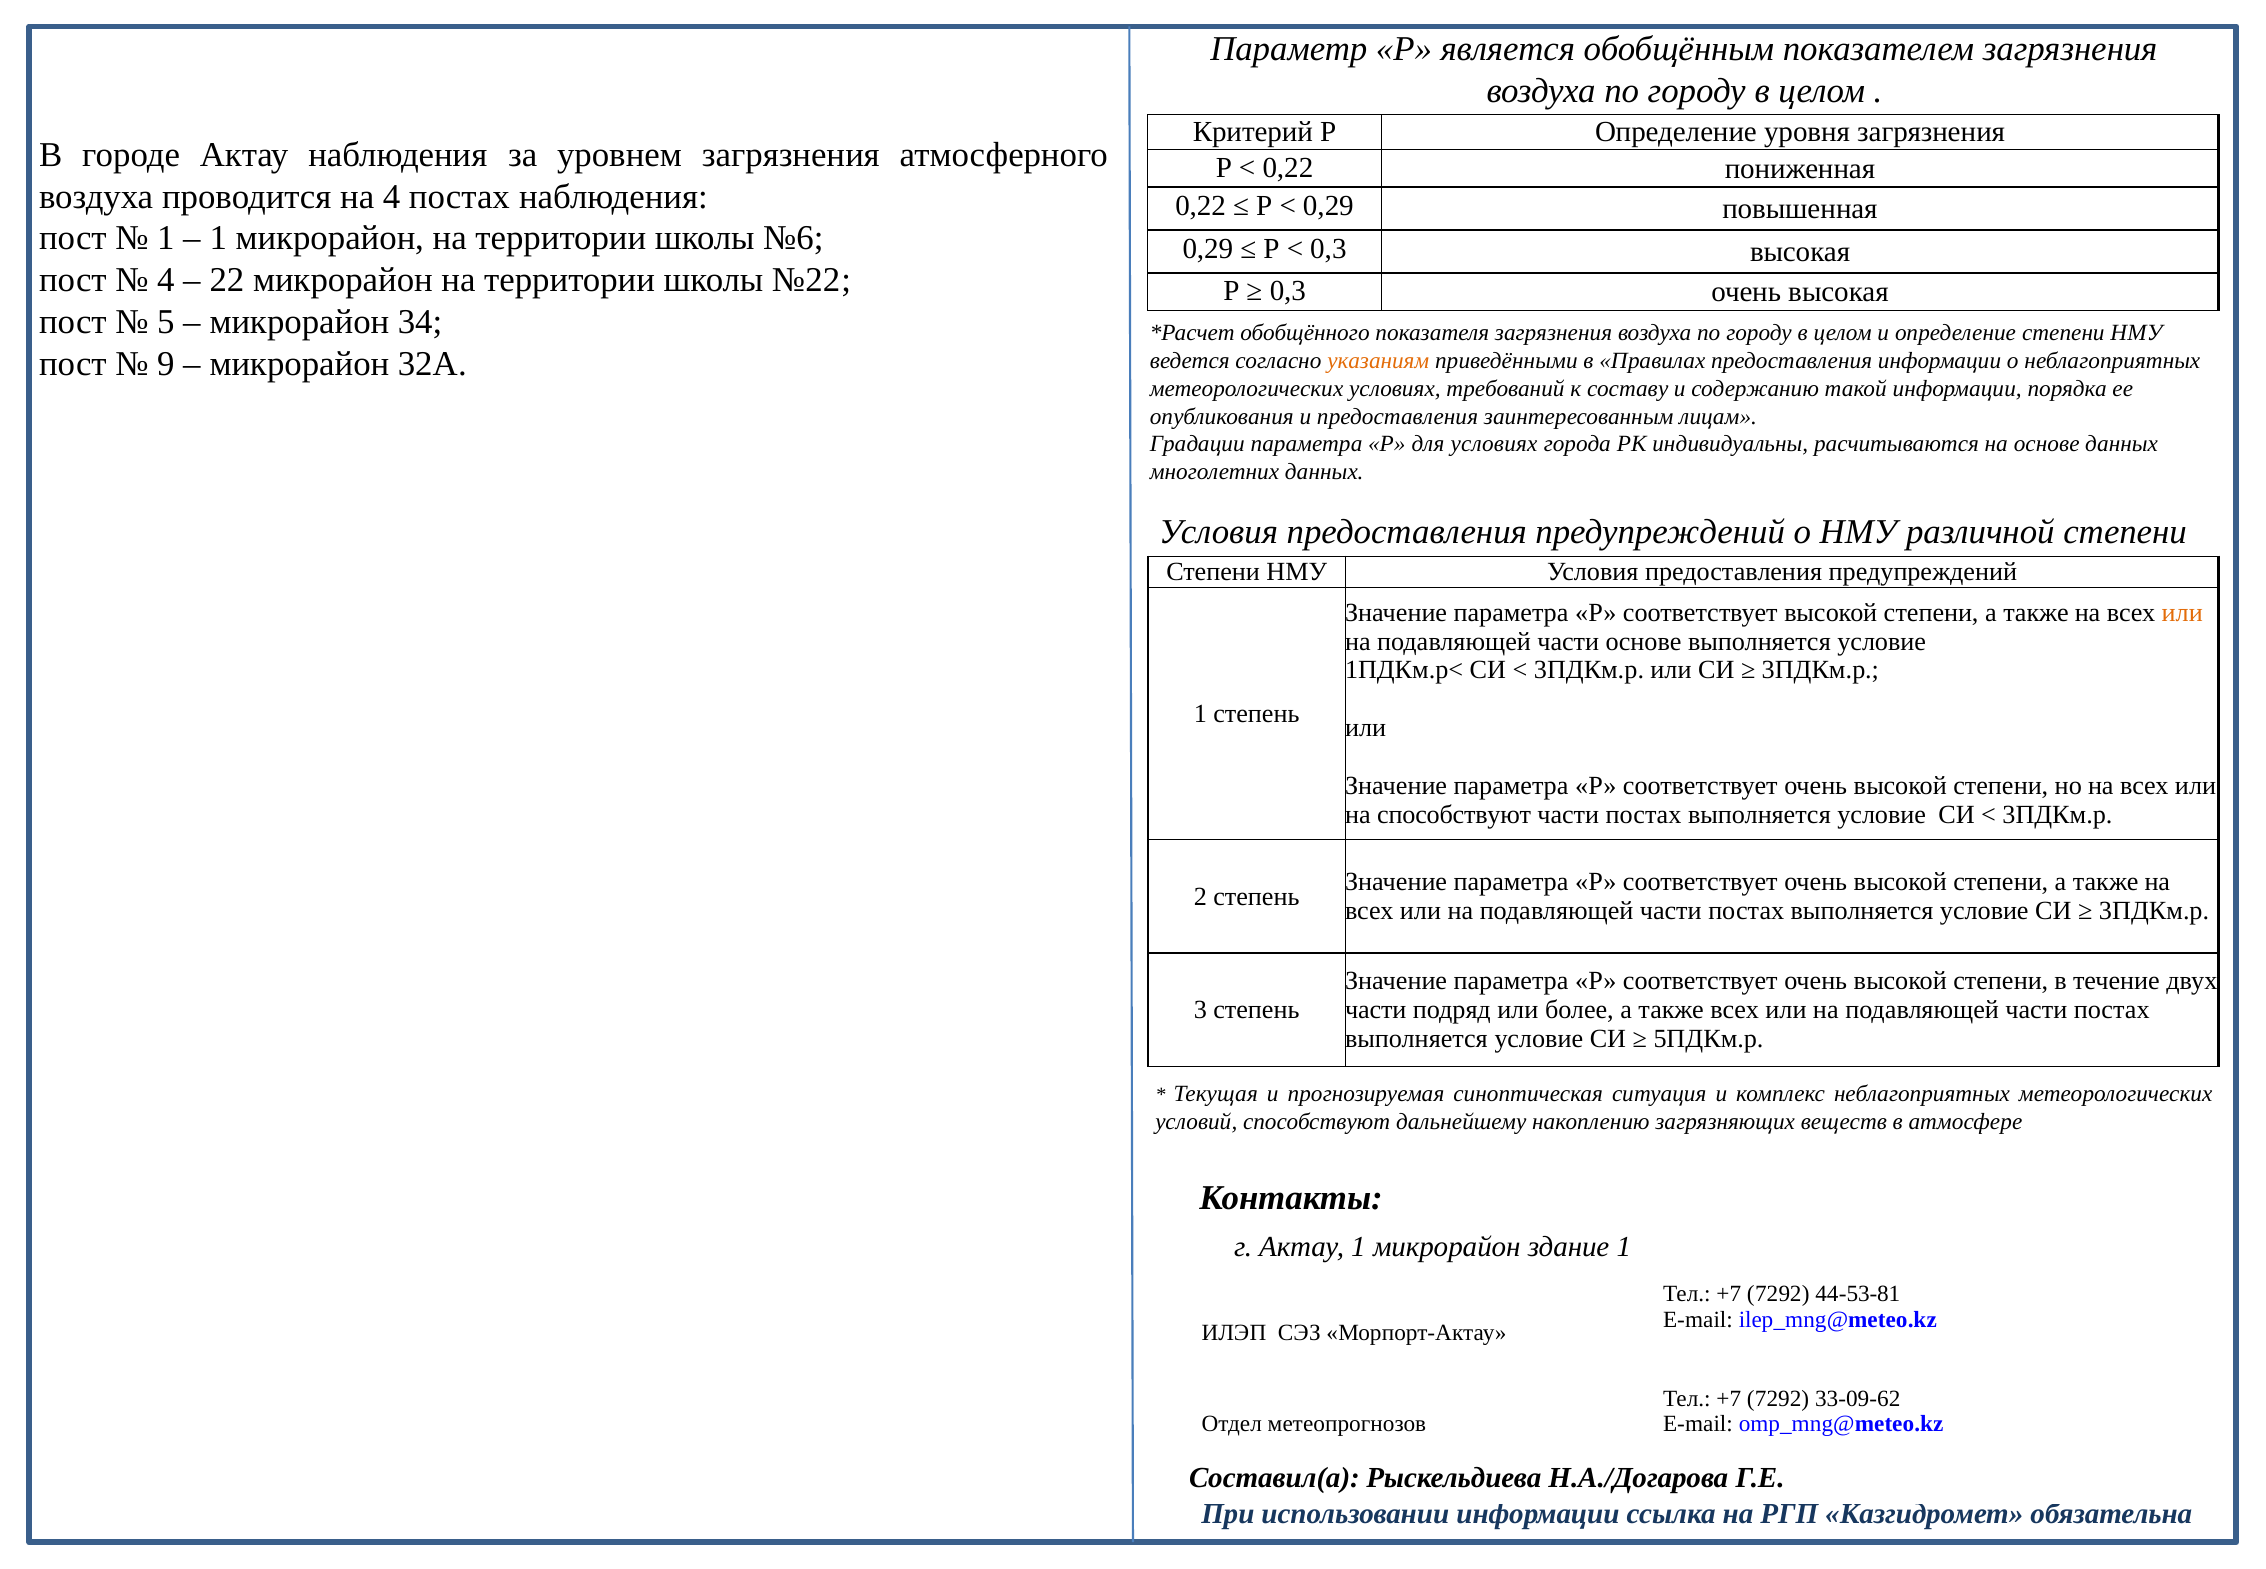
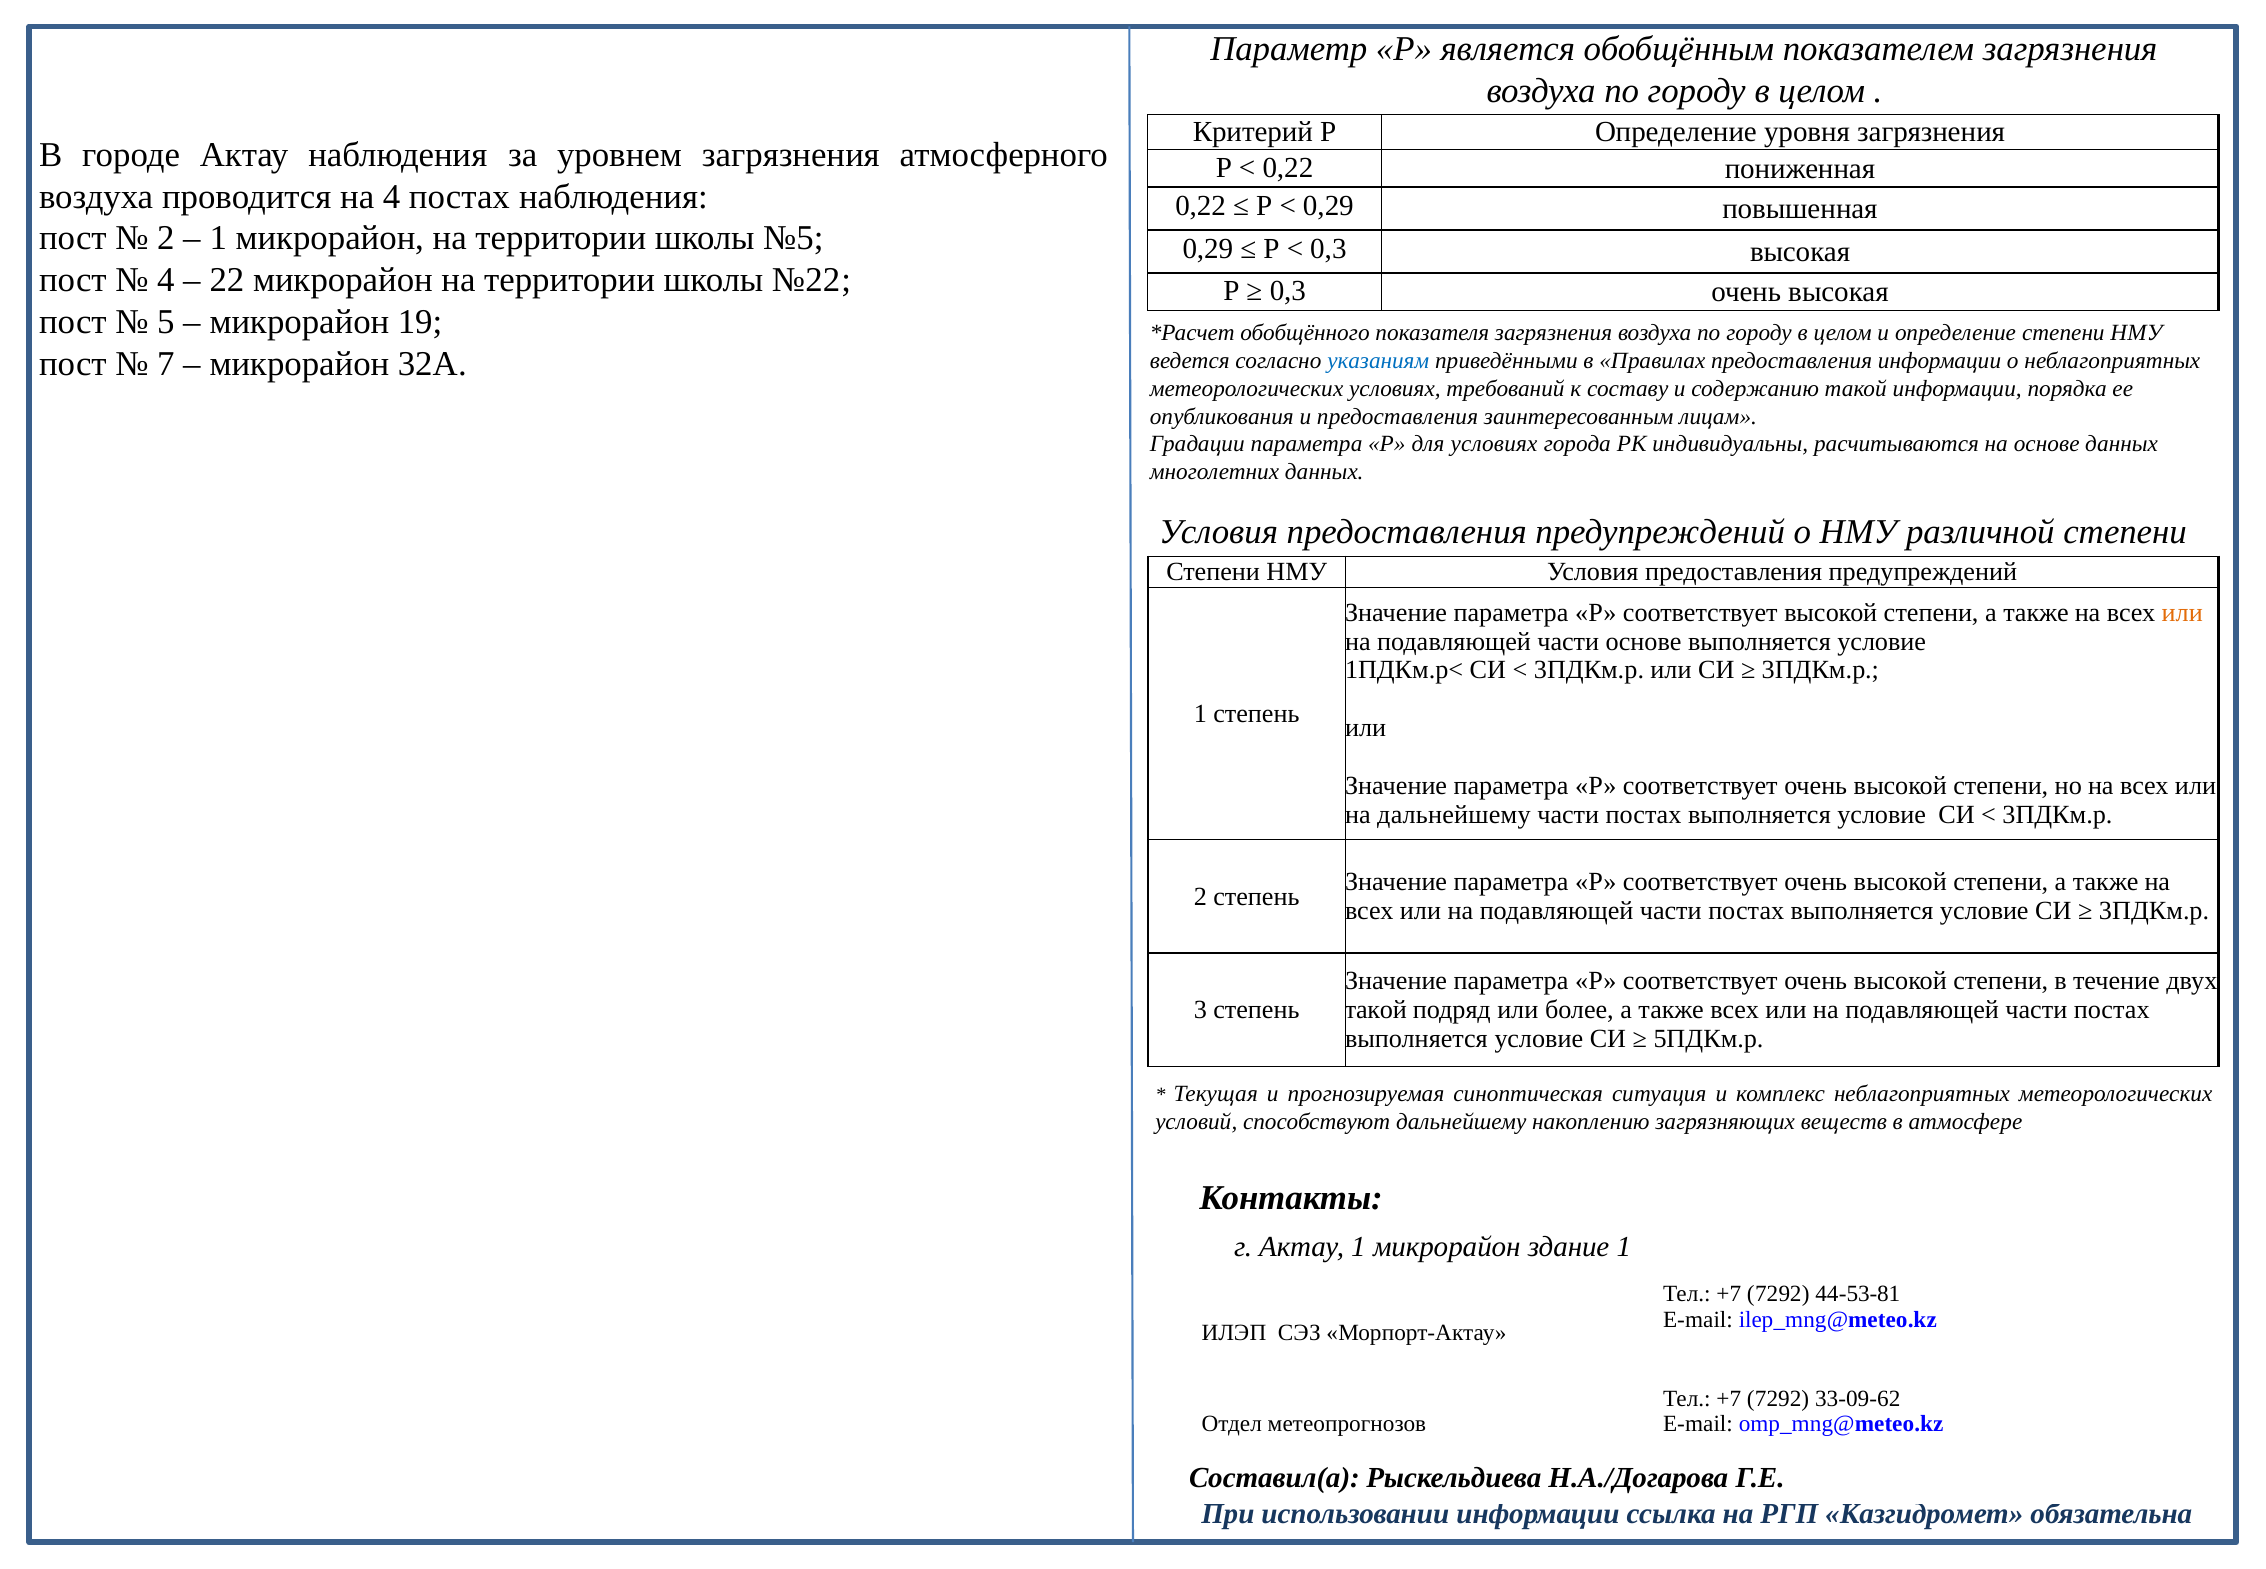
1 at (166, 238): 1 -> 2
№6: №6 -> №5
34: 34 -> 19
9: 9 -> 7
указаниям colour: orange -> blue
на способствуют: способствуют -> дальнейшему
части at (1376, 1010): части -> такой
